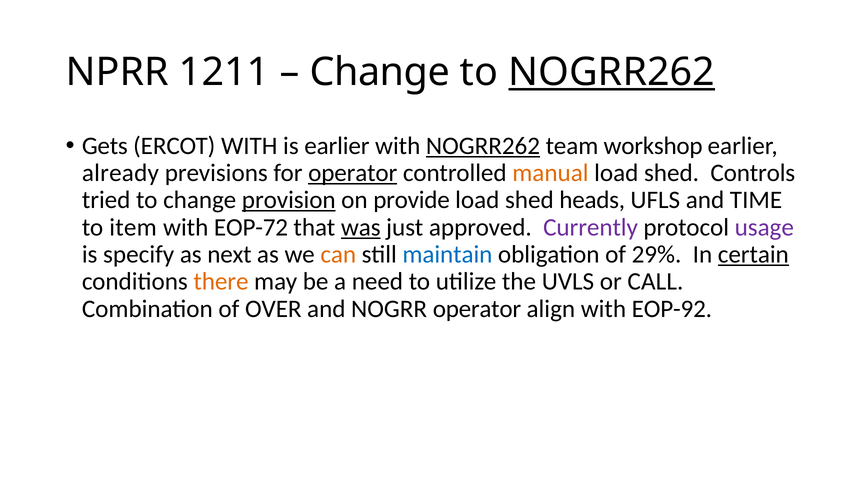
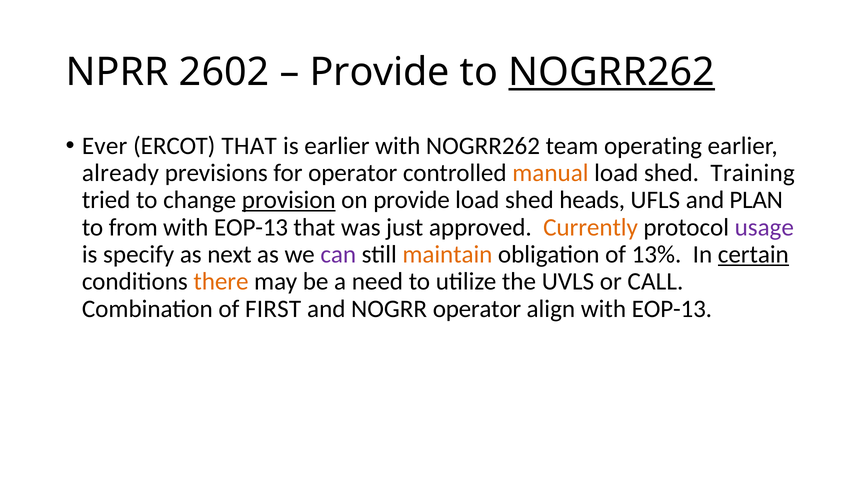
1211: 1211 -> 2602
Change at (380, 72): Change -> Provide
Gets: Gets -> Ever
ERCOT WITH: WITH -> THAT
NOGRR262 at (483, 146) underline: present -> none
workshop: workshop -> operating
operator at (353, 173) underline: present -> none
Controls: Controls -> Training
TIME: TIME -> PLAN
item: item -> from
EOP-72 at (251, 227): EOP-72 -> EOP-13
was underline: present -> none
Currently colour: purple -> orange
can colour: orange -> purple
maintain colour: blue -> orange
29%: 29% -> 13%
OVER: OVER -> FIRST
align with EOP-92: EOP-92 -> EOP-13
